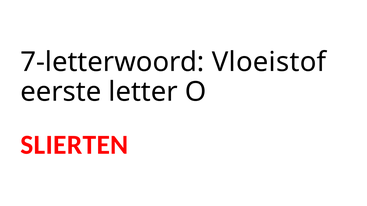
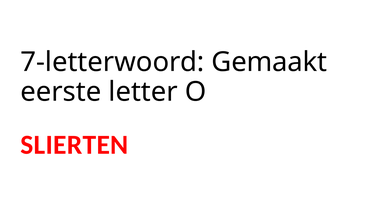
Vloeistof: Vloeistof -> Gemaakt
